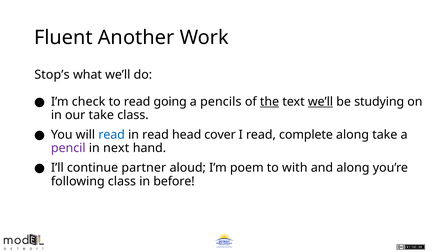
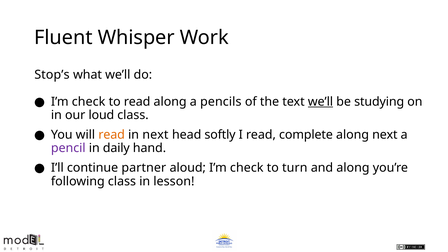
Another: Another -> Whisper
read going: going -> along
the underline: present -> none
our take: take -> loud
read at (112, 135) colour: blue -> orange
in read: read -> next
cover: cover -> softly
along take: take -> next
next: next -> daily
aloud I’m poem: poem -> check
with: with -> turn
before: before -> lesson
